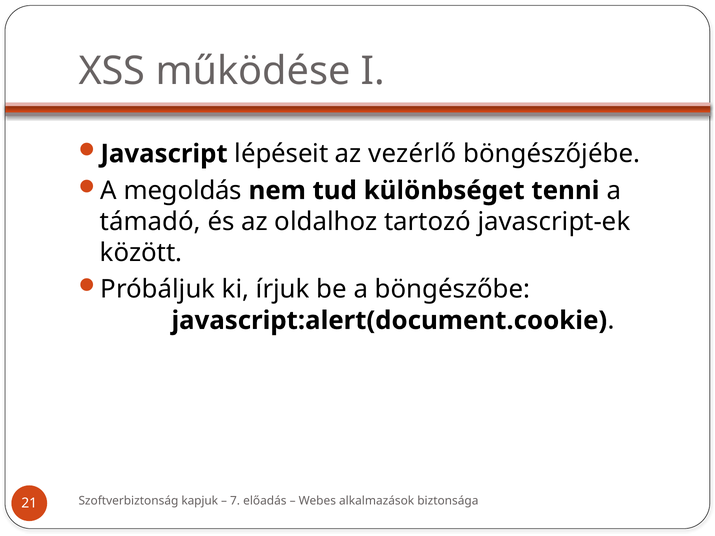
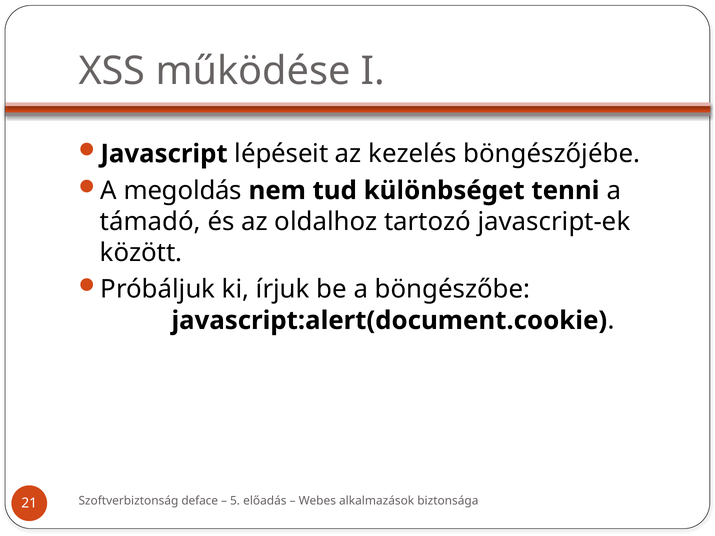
vezérlő: vezérlő -> kezelés
kapjuk: kapjuk -> deface
7: 7 -> 5
